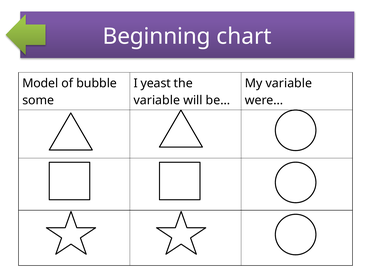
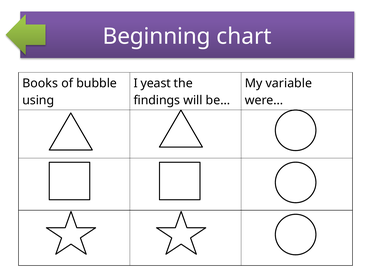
Model: Model -> Books
some: some -> using
variable at (157, 100): variable -> findings
